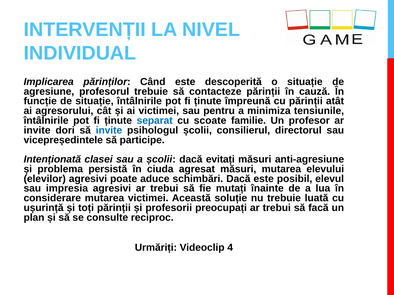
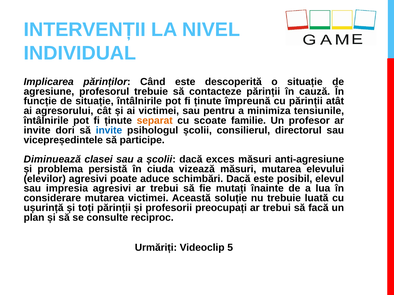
separat colour: blue -> orange
Intenționată: Intenționată -> Diminuează
evitați: evitați -> exces
agresat: agresat -> vizează
4: 4 -> 5
